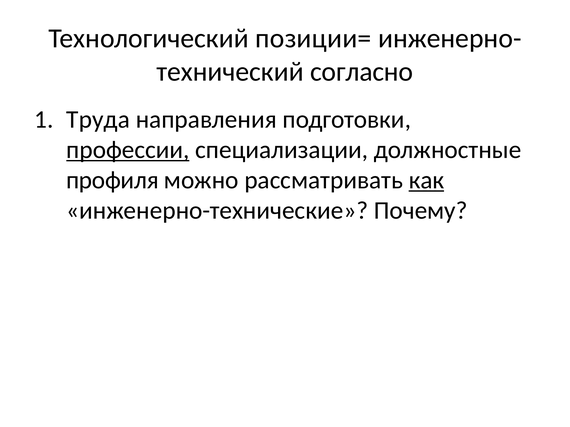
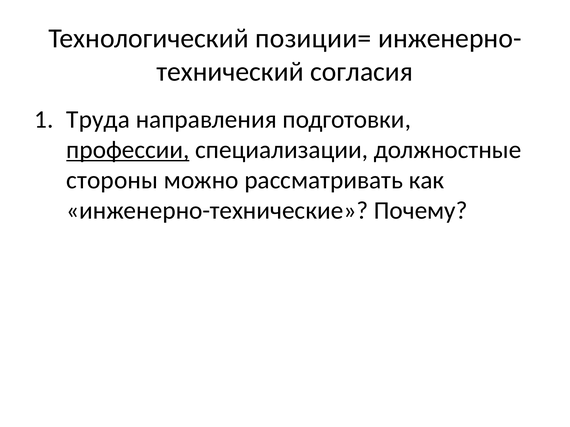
согласно: согласно -> согласия
профиля: профиля -> стороны
как underline: present -> none
